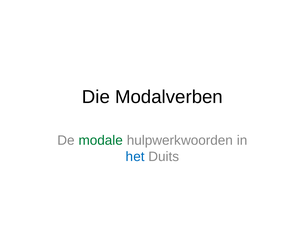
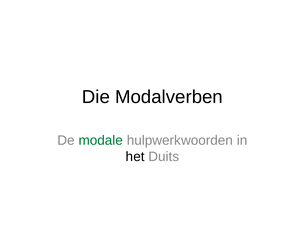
het colour: blue -> black
